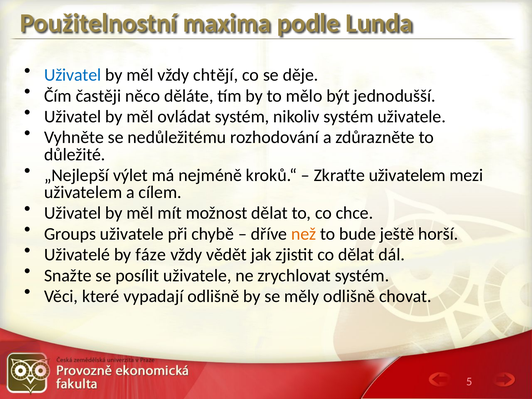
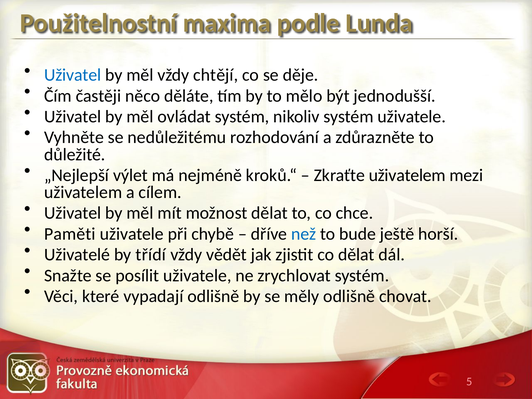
Groups: Groups -> Paměti
než colour: orange -> blue
fáze: fáze -> třídí
